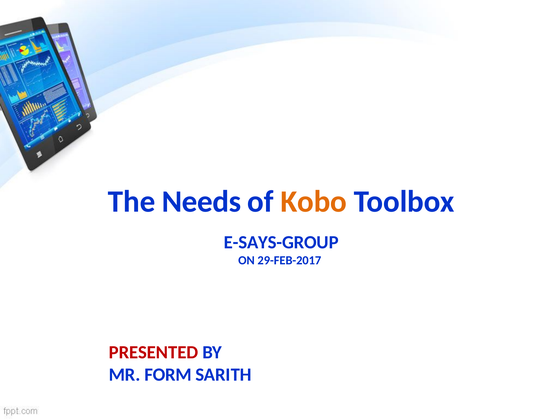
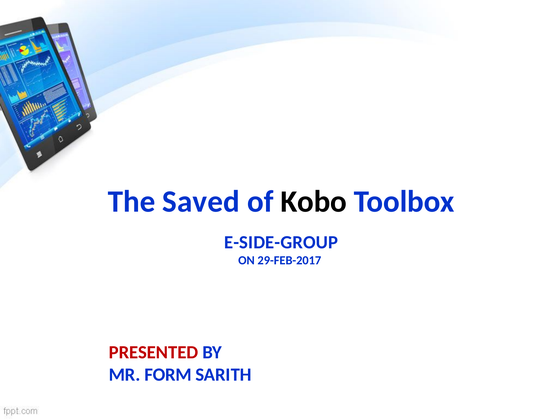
Needs: Needs -> Saved
Kobo colour: orange -> black
E-SAYS-GROUP: E-SAYS-GROUP -> E-SIDE-GROUP
